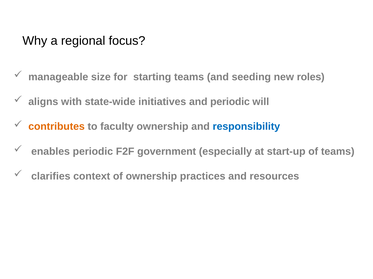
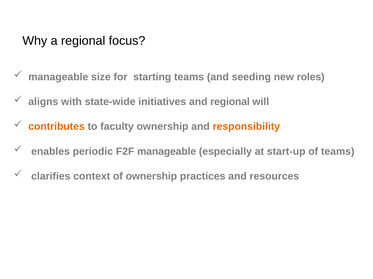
and periodic: periodic -> regional
responsibility colour: blue -> orange
F2F government: government -> manageable
